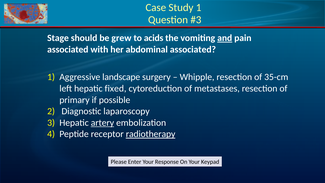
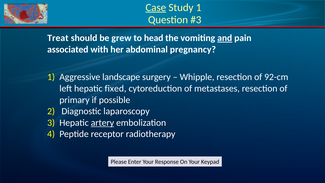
Case underline: none -> present
Stage: Stage -> Treat
acids: acids -> head
abdominal associated: associated -> pregnancy
35-cm: 35-cm -> 92-cm
radiotherapy underline: present -> none
